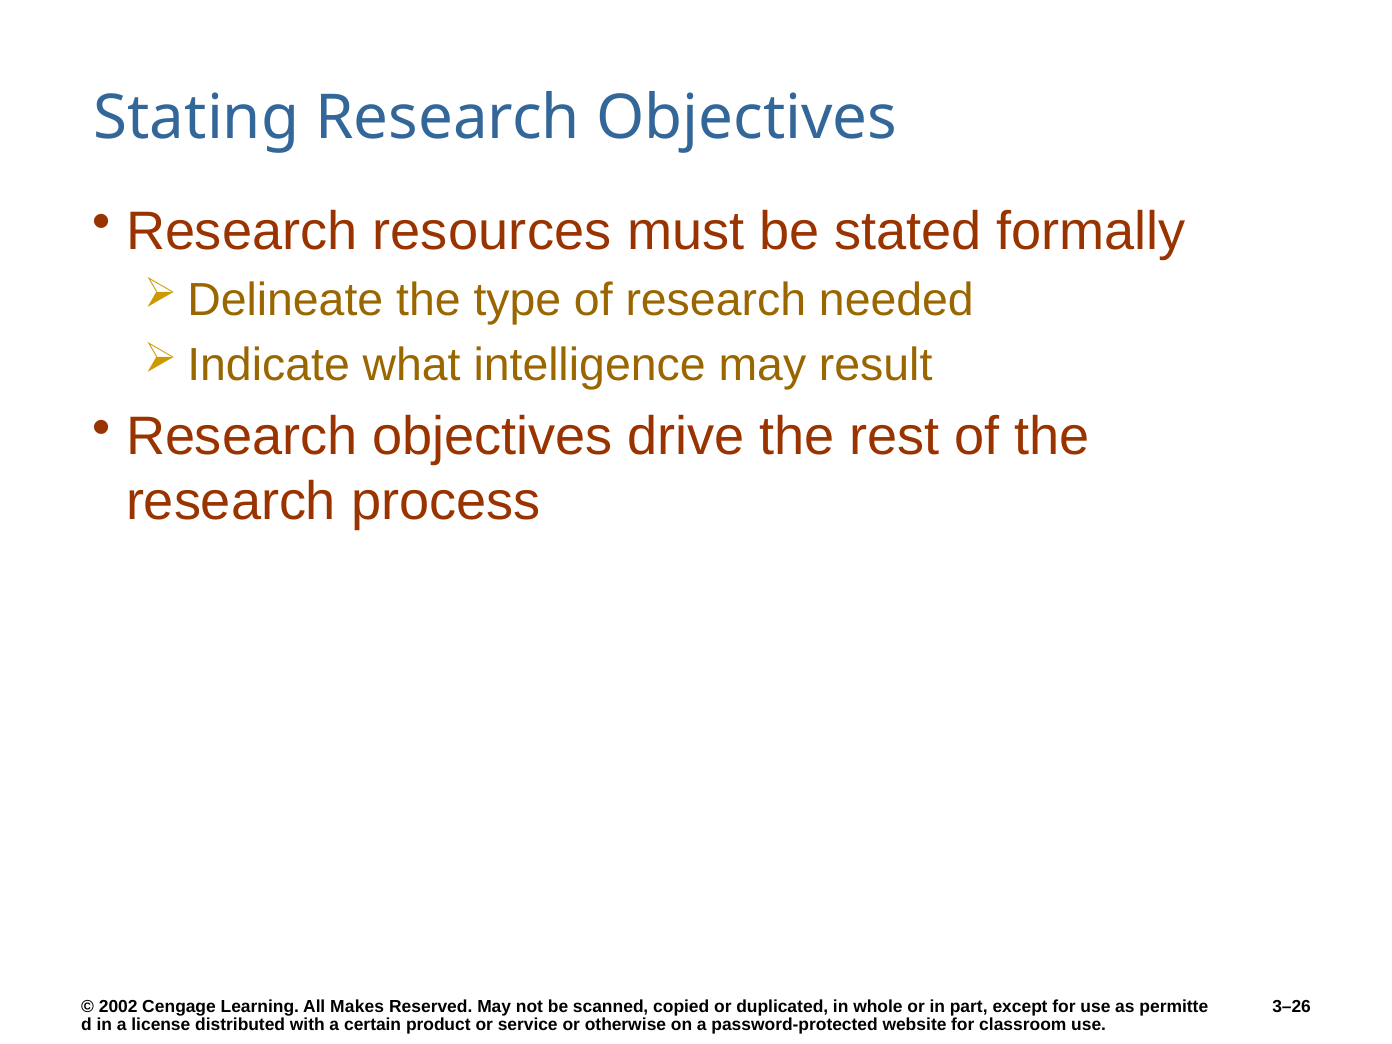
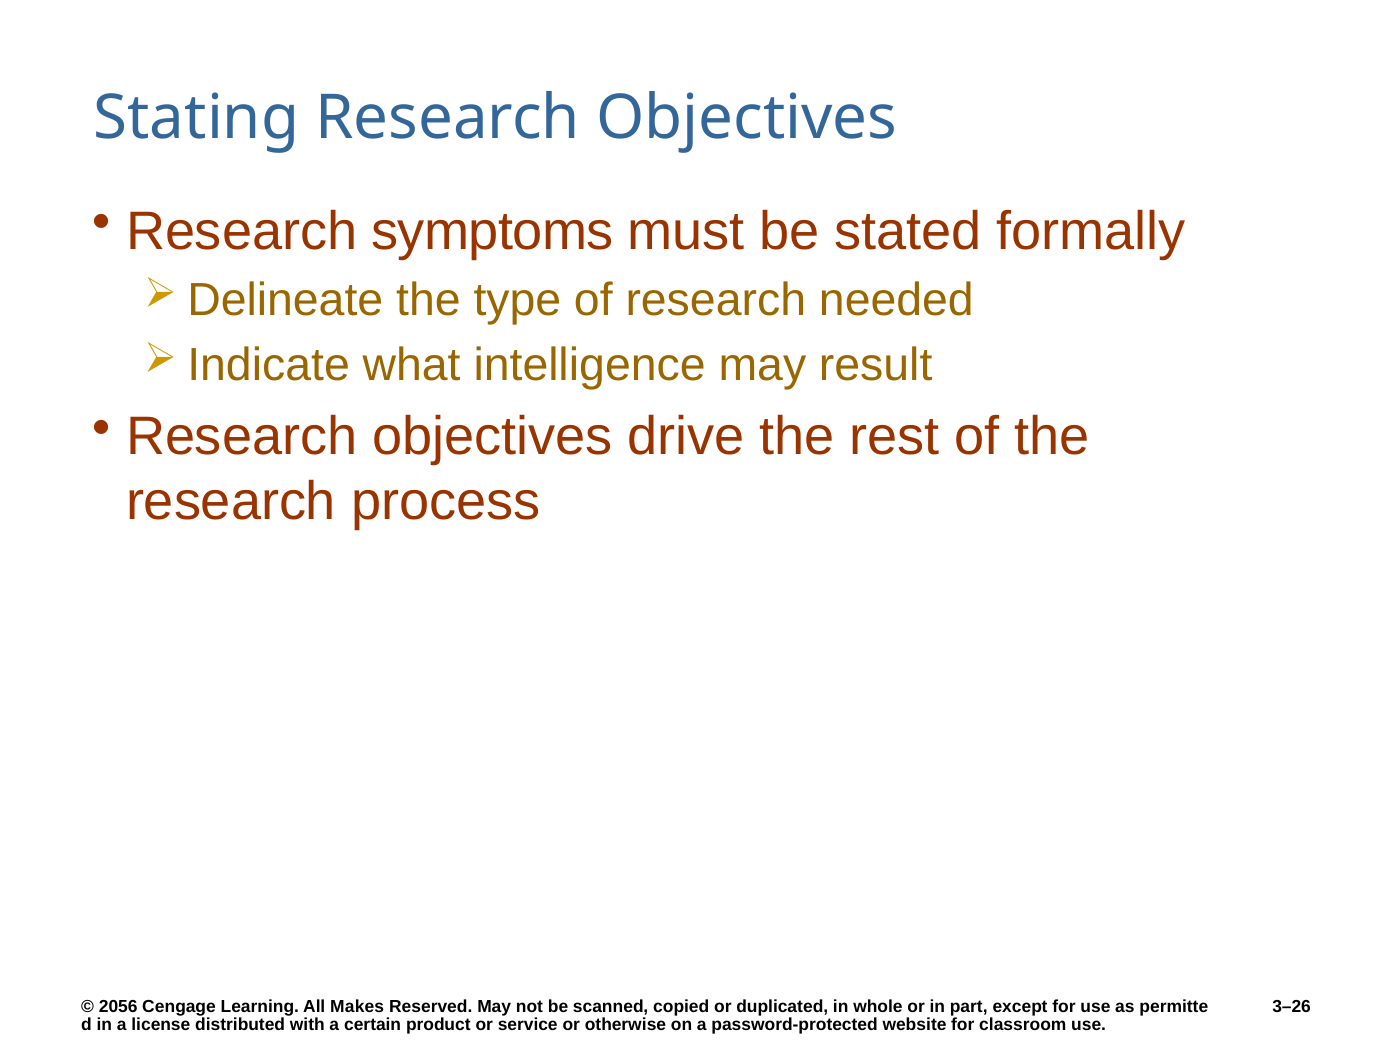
resources: resources -> symptoms
2002: 2002 -> 2056
